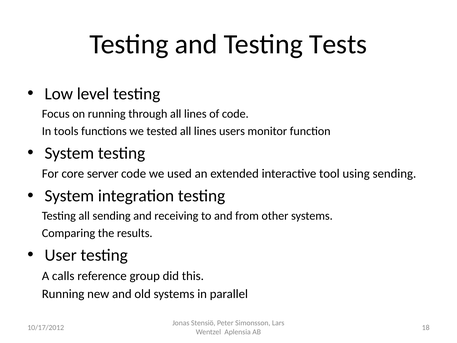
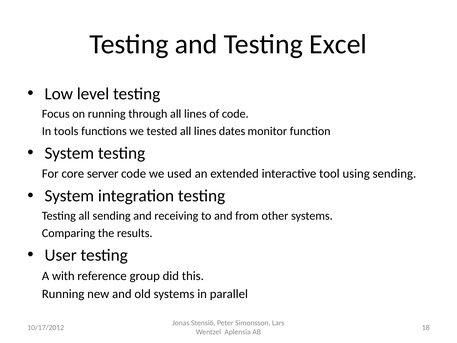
Tests: Tests -> Excel
users: users -> dates
calls: calls -> with
